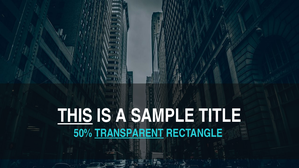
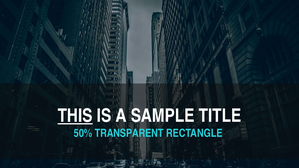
TRANSPARENT underline: present -> none
